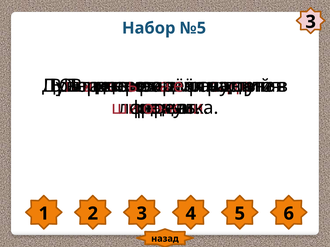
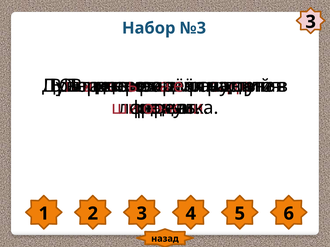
№5: №5 -> №3
